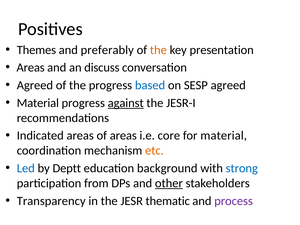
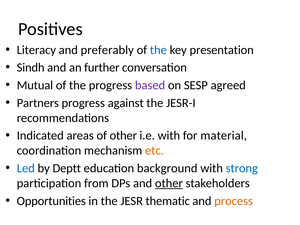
Themes: Themes -> Literacy
the at (158, 50) colour: orange -> blue
Areas at (31, 68): Areas -> Sindh
discuss: discuss -> further
Agreed at (35, 85): Agreed -> Mutual
based colour: blue -> purple
Material at (38, 103): Material -> Partners
against underline: present -> none
of areas: areas -> other
i.e core: core -> with
Transparency: Transparency -> Opportunities
process colour: purple -> orange
